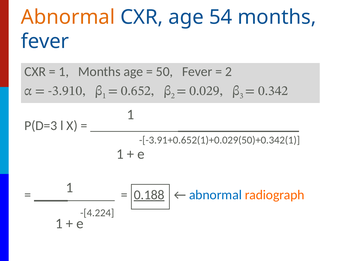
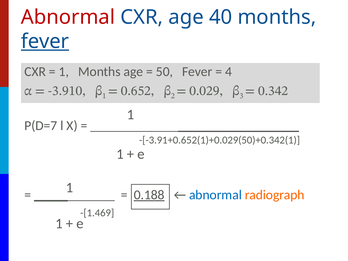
Abnormal at (68, 17) colour: orange -> red
54: 54 -> 40
fever at (45, 41) underline: none -> present
2: 2 -> 4
P(D=3: P(D=3 -> P(D=7
-[4.224: -[4.224 -> -[1.469
